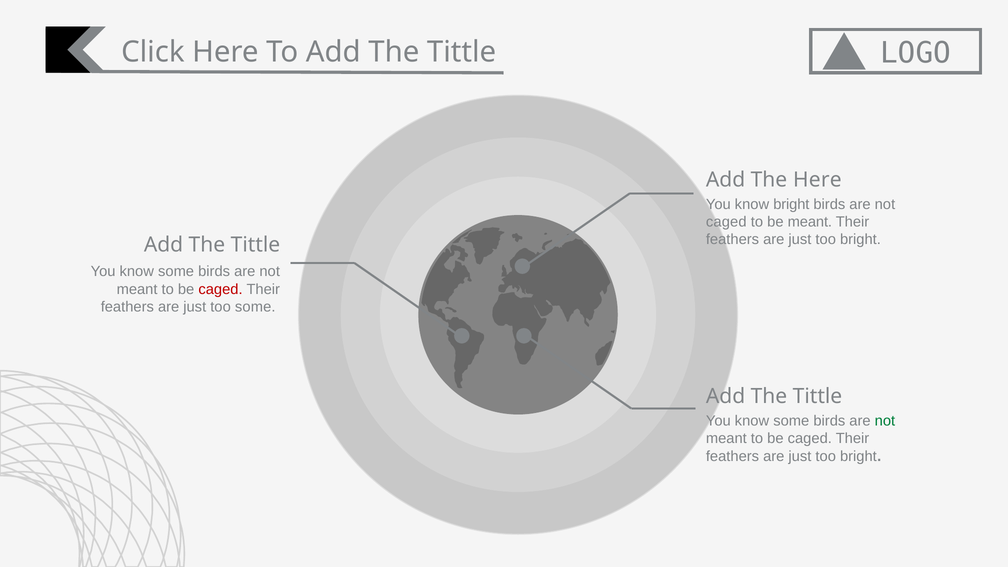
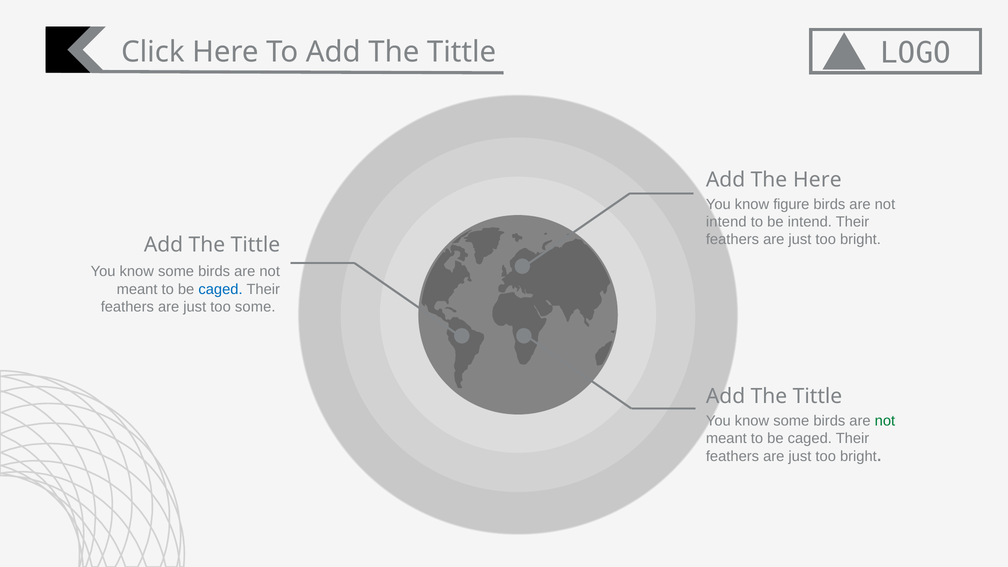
know bright: bright -> figure
caged at (726, 222): caged -> intend
be meant: meant -> intend
caged at (221, 289) colour: red -> blue
